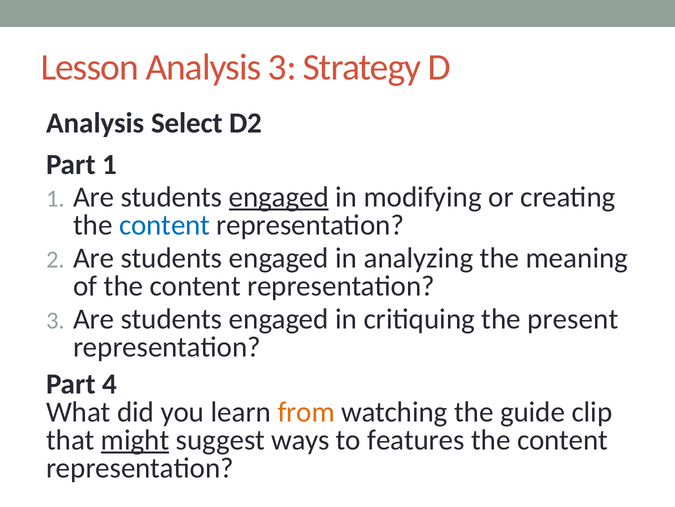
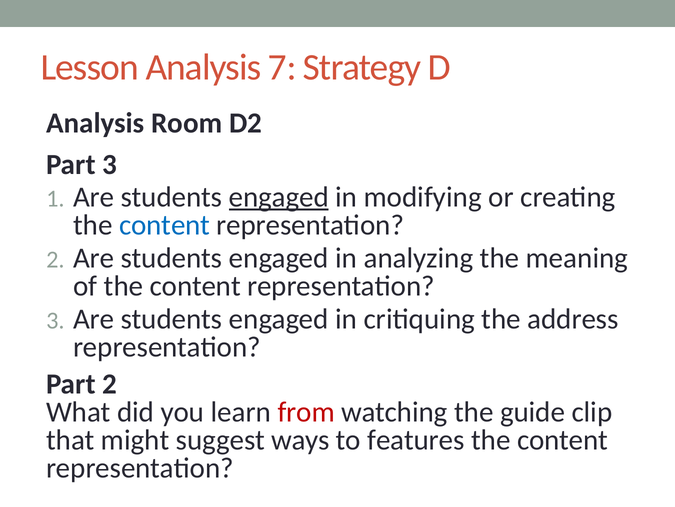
Analysis 3: 3 -> 7
Select: Select -> Room
Part 1: 1 -> 3
present: present -> address
Part 4: 4 -> 2
from colour: orange -> red
might underline: present -> none
